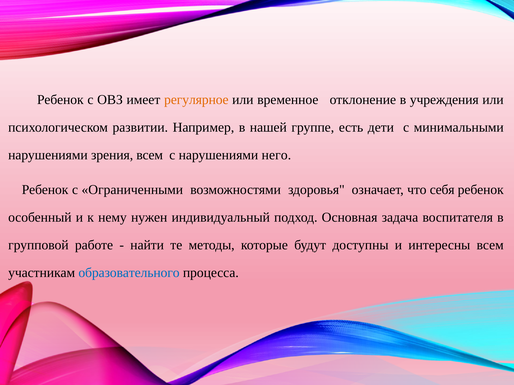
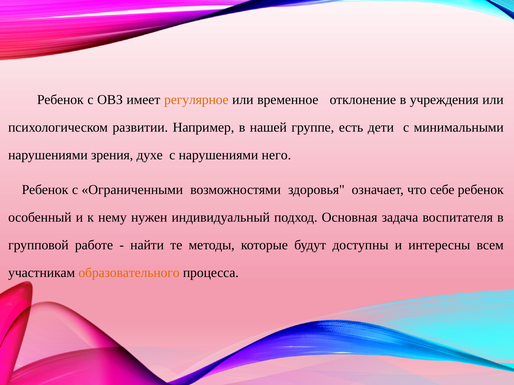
зрения всем: всем -> духе
себя: себя -> себе
образовательного colour: blue -> orange
